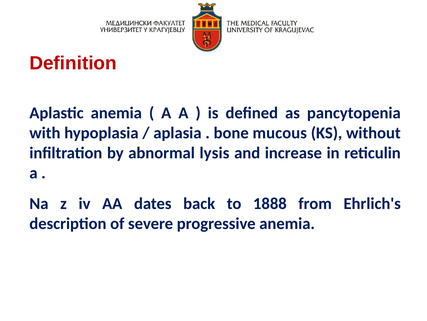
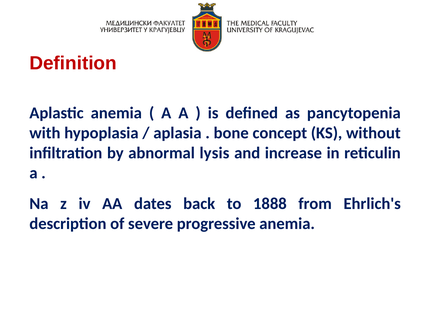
mucous: mucous -> concept
